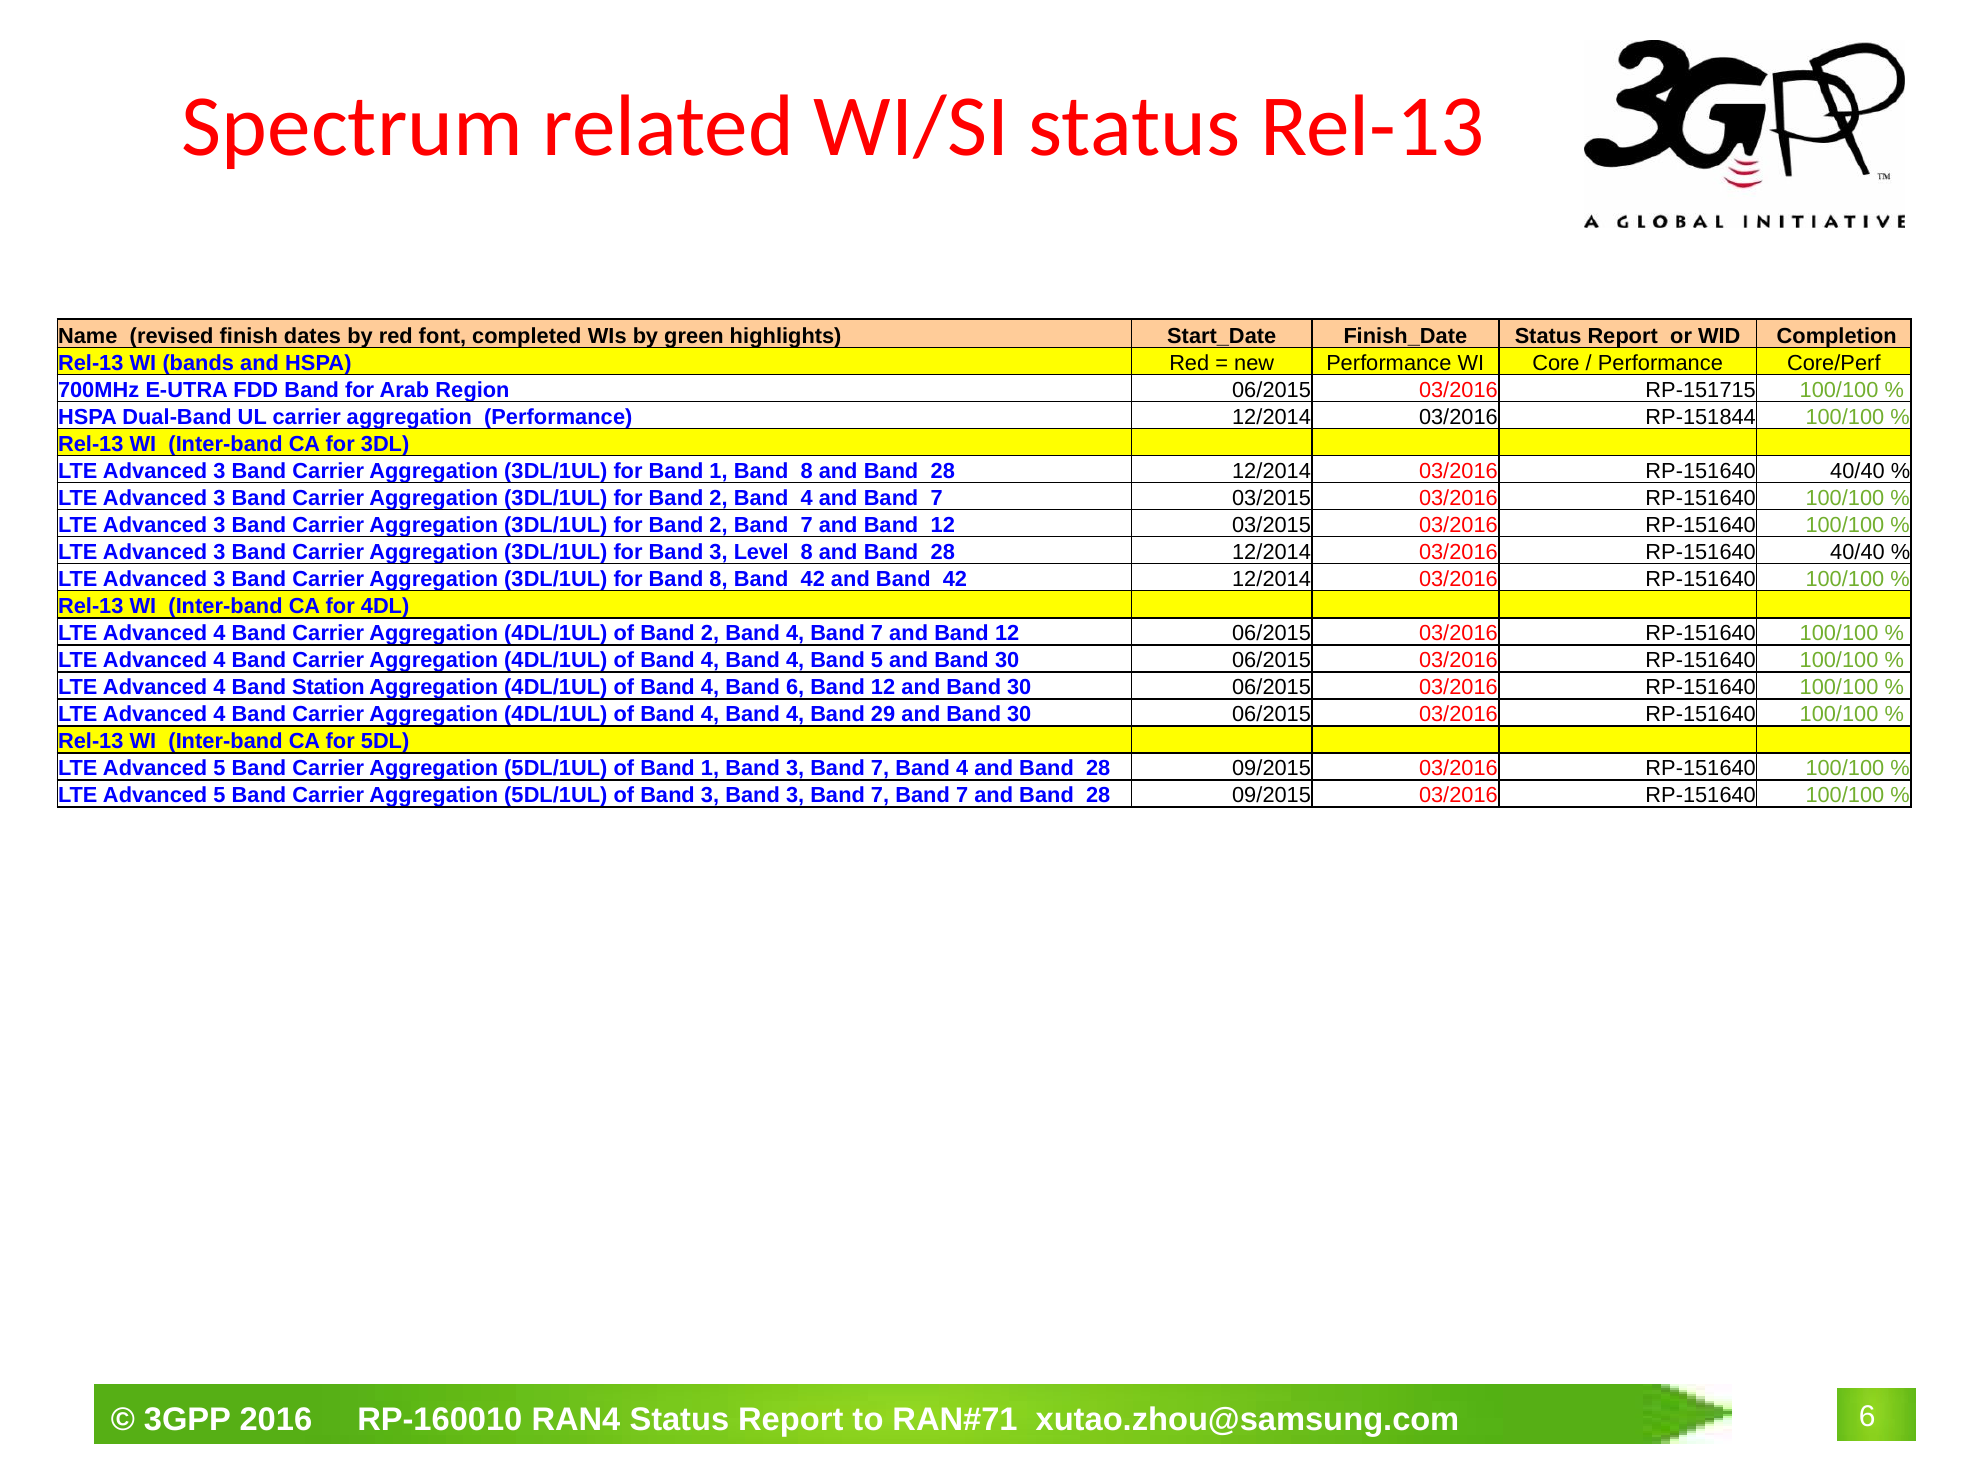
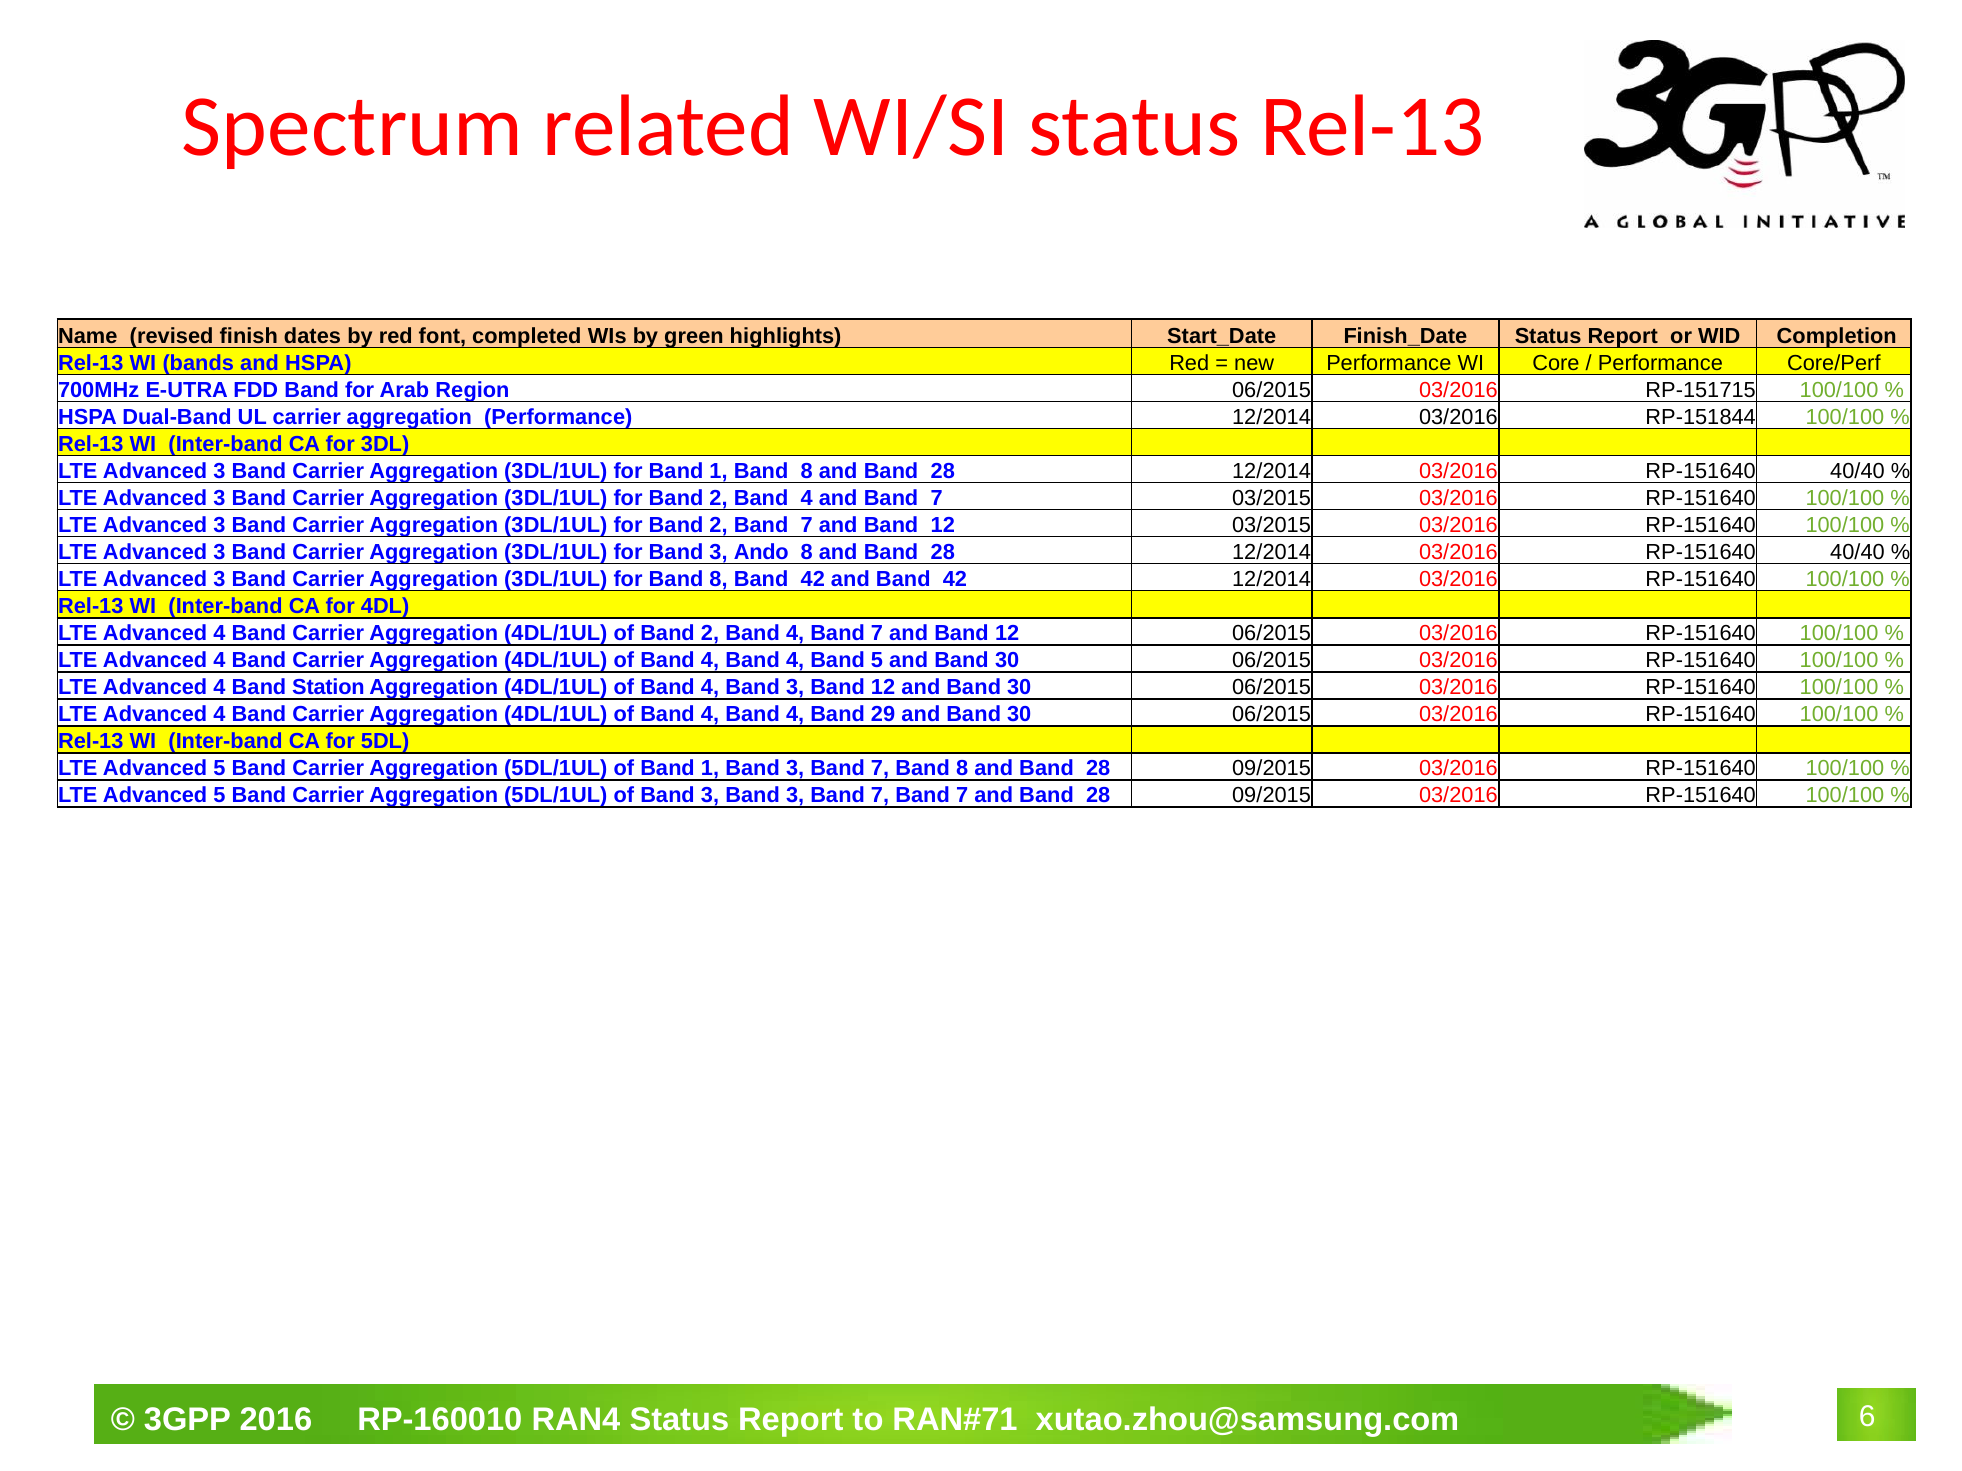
Level: Level -> Ando
4 Band 6: 6 -> 3
7 Band 4: 4 -> 8
